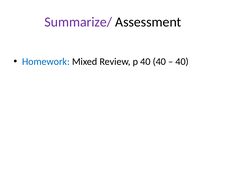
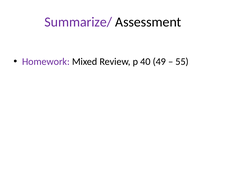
Homework colour: blue -> purple
40 40: 40 -> 49
40 at (182, 61): 40 -> 55
